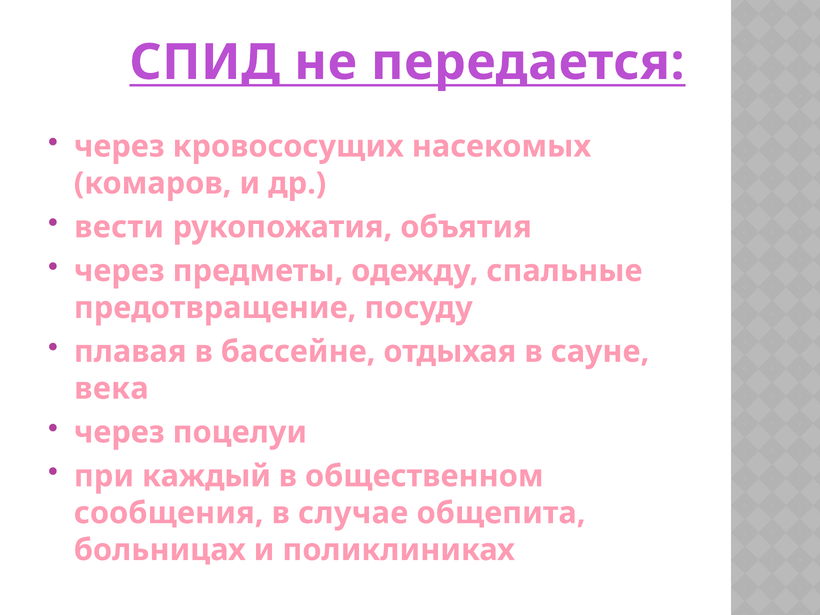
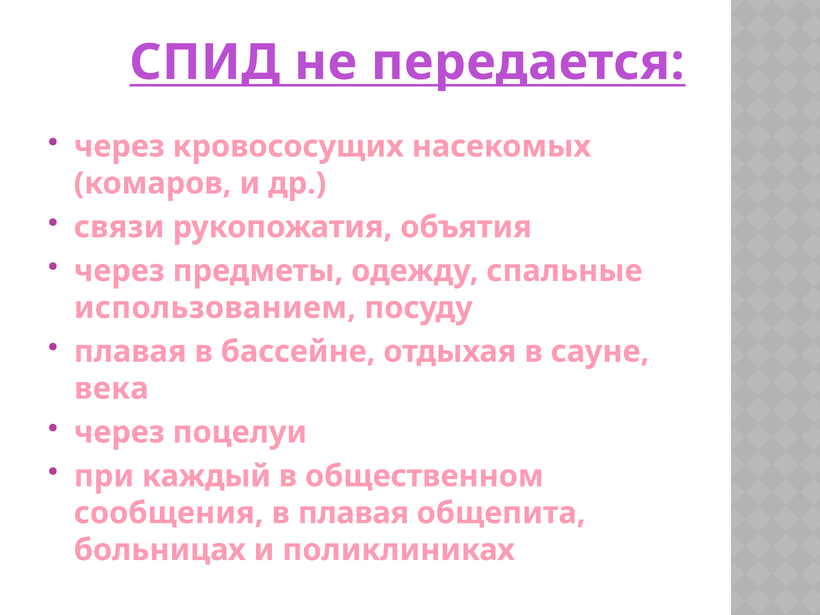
вести: вести -> связи
предотвращение: предотвращение -> использованием
в случае: случае -> плавая
